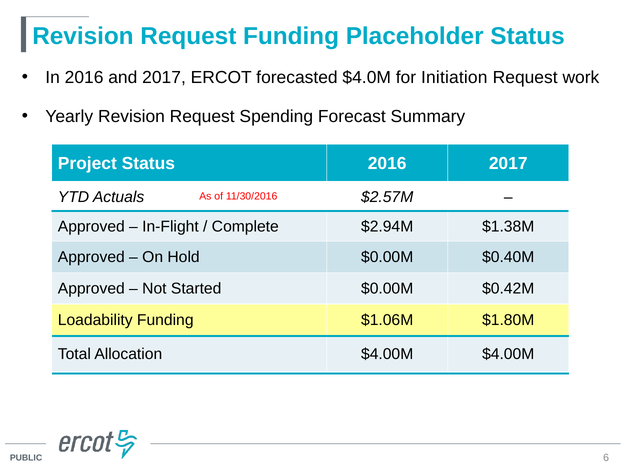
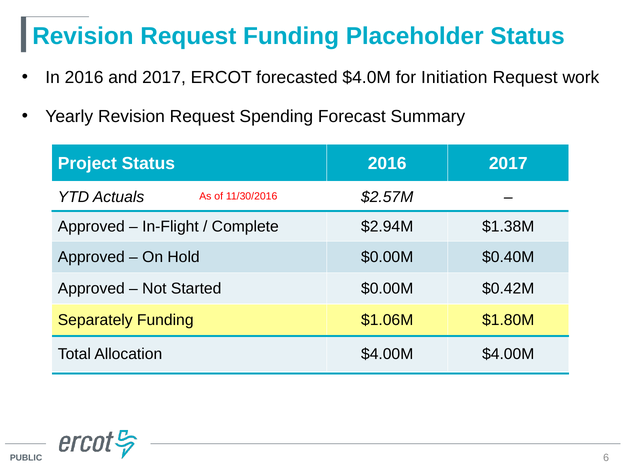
Loadability: Loadability -> Separately
